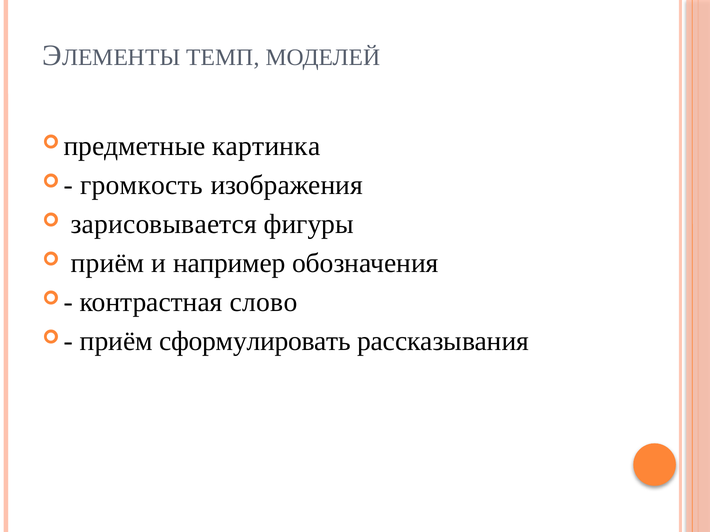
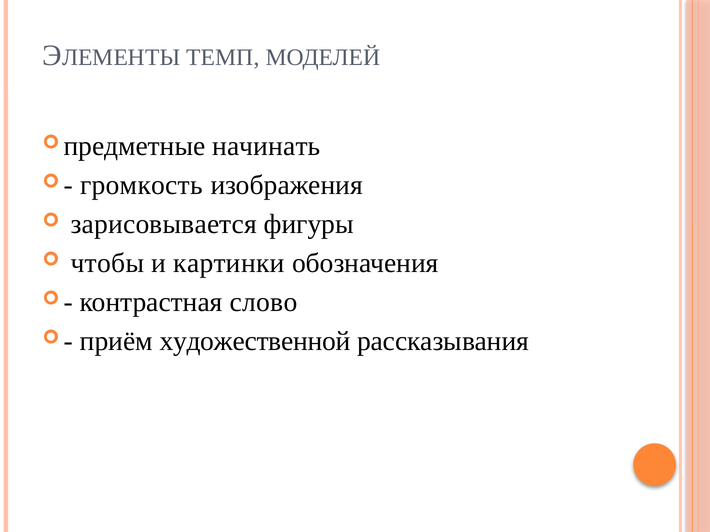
картинка: картинка -> начинать
приём at (108, 263): приём -> чтобы
например: например -> картинки
сформулировать: сформулировать -> художественной
